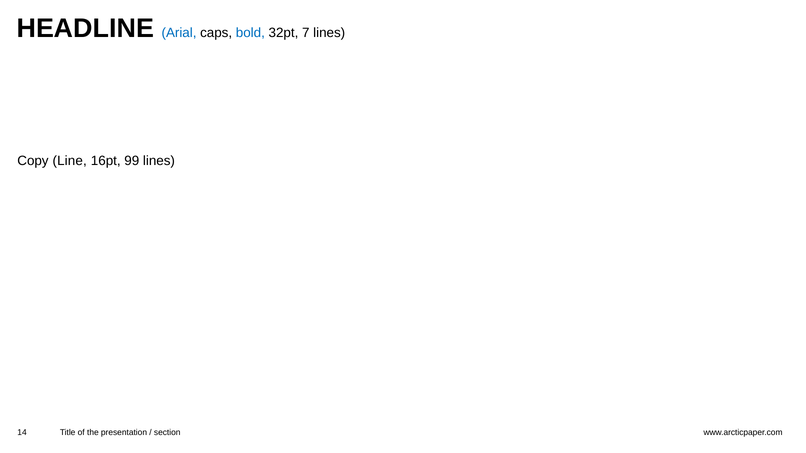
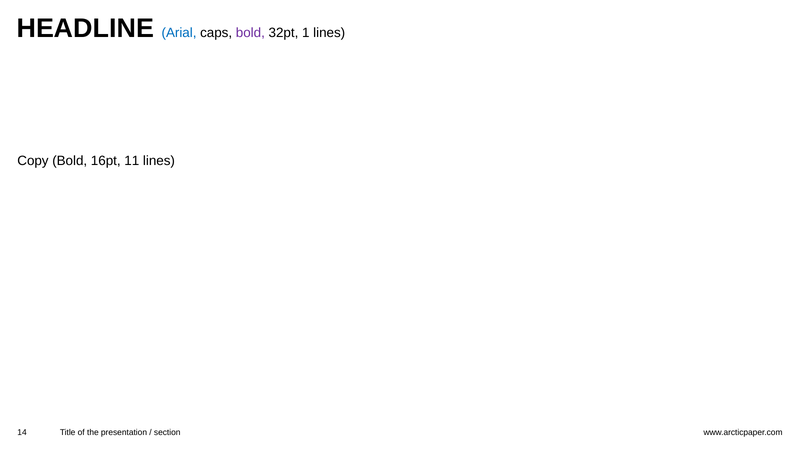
bold at (250, 33) colour: blue -> purple
7: 7 -> 1
Copy Line: Line -> Bold
99: 99 -> 11
